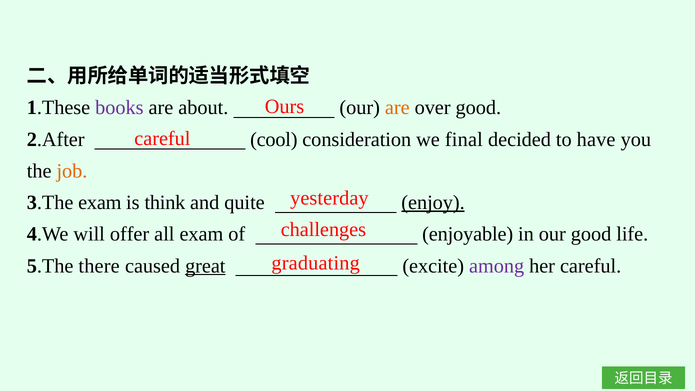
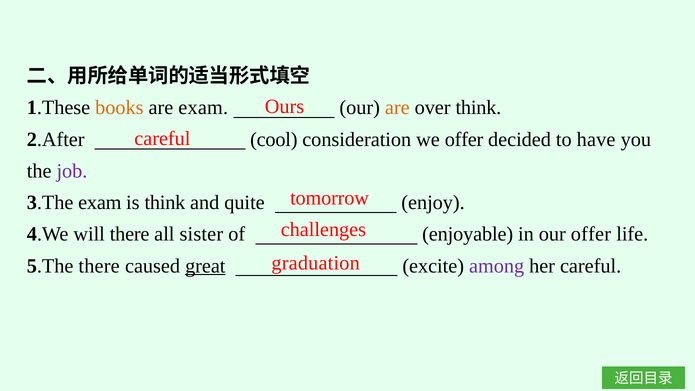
books colour: purple -> orange
are about: about -> exam
over good: good -> think
we final: final -> offer
job colour: orange -> purple
yesterday: yesterday -> tomorrow
enjoy underline: present -> none
will offer: offer -> there
all exam: exam -> sister
our good: good -> offer
graduating: graduating -> graduation
